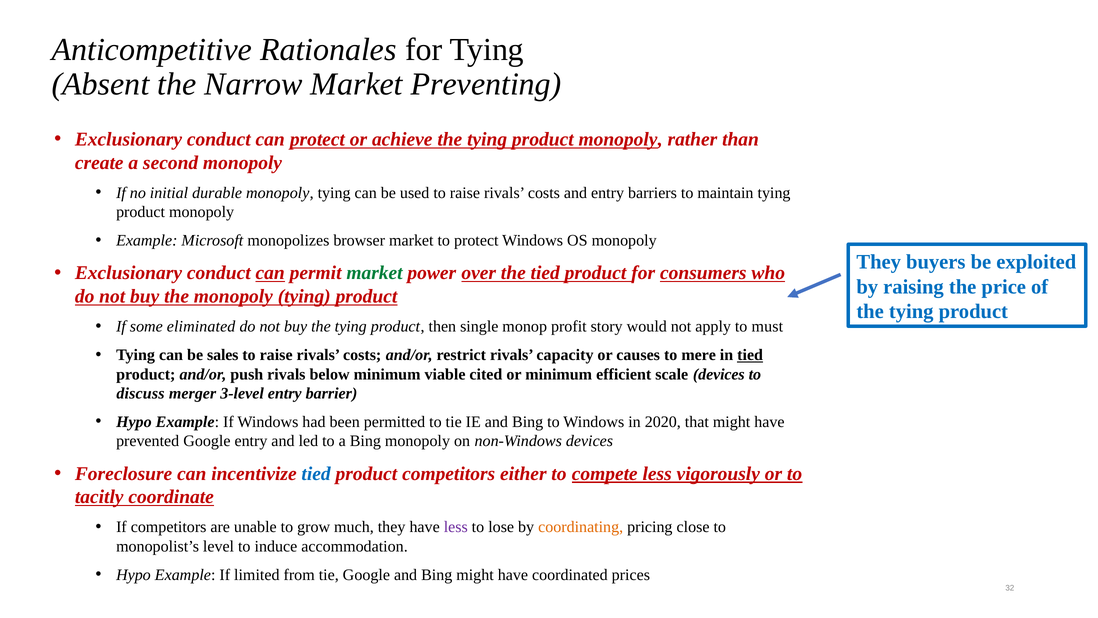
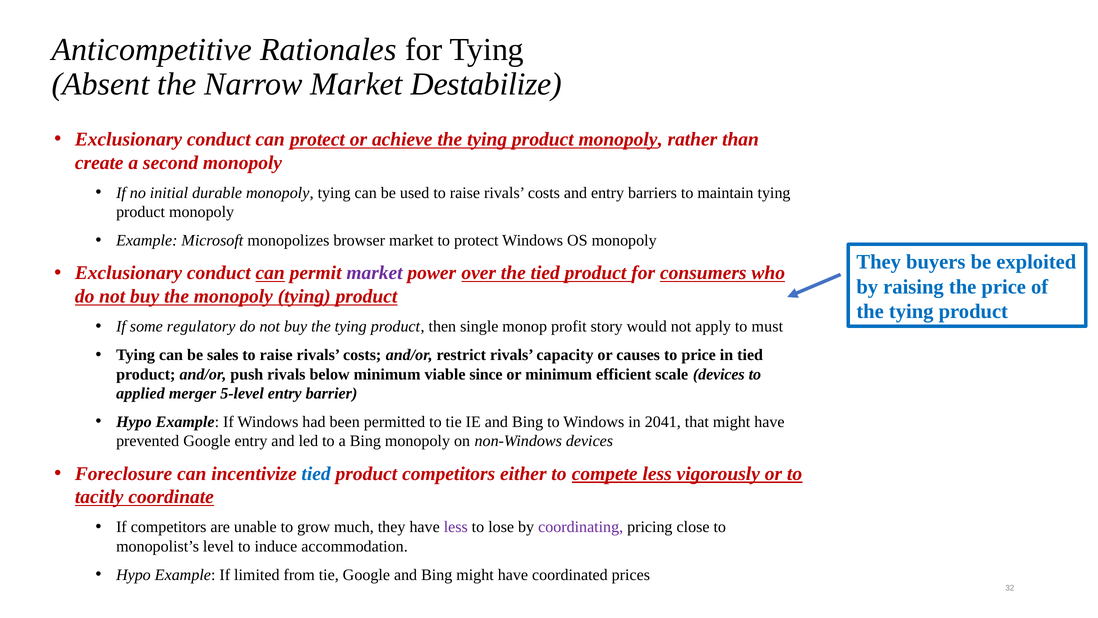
Preventing: Preventing -> Destabilize
market at (374, 273) colour: green -> purple
eliminated: eliminated -> regulatory
to mere: mere -> price
tied at (750, 355) underline: present -> none
cited: cited -> since
discuss: discuss -> applied
3-level: 3-level -> 5-level
2020: 2020 -> 2041
coordinating colour: orange -> purple
